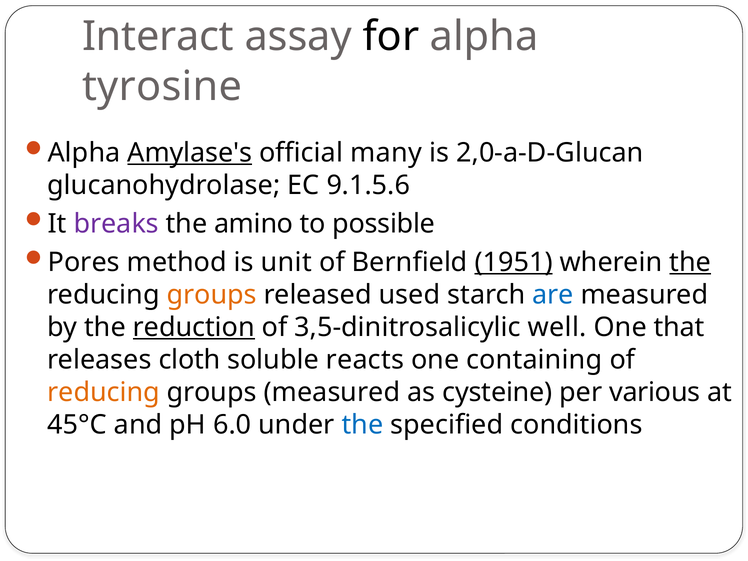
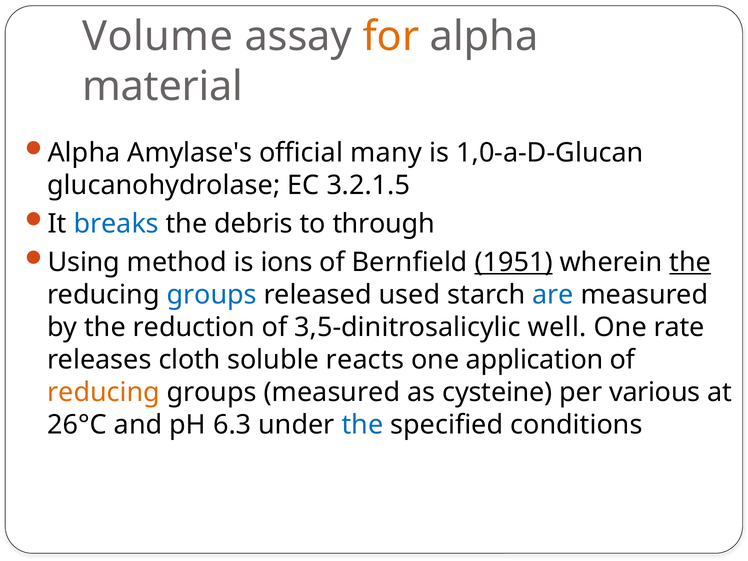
Interact: Interact -> Volume
for colour: black -> orange
tyrosine: tyrosine -> material
Amylase's underline: present -> none
2,0-a-D-Glucan: 2,0-a-D-Glucan -> 1,0-a-D-Glucan
9.1.5.6: 9.1.5.6 -> 3.2.1.5
breaks colour: purple -> blue
amino: amino -> debris
possible: possible -> through
Pores: Pores -> Using
unit: unit -> ions
groups at (212, 295) colour: orange -> blue
reduction underline: present -> none
that: that -> rate
containing: containing -> application
45°C: 45°C -> 26°C
6.0: 6.0 -> 6.3
